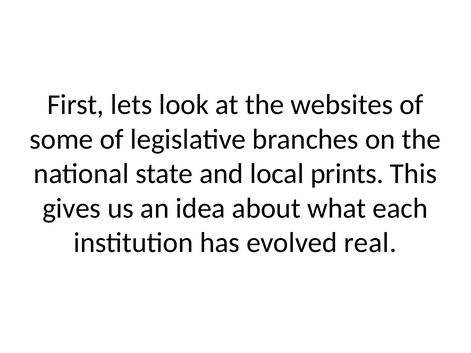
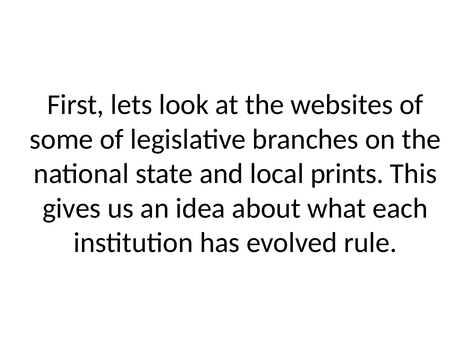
real: real -> rule
